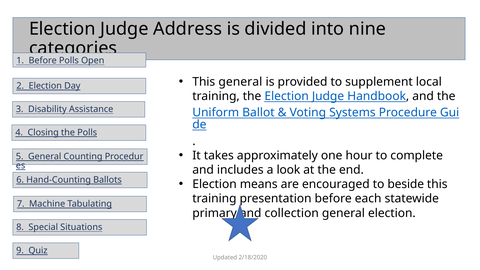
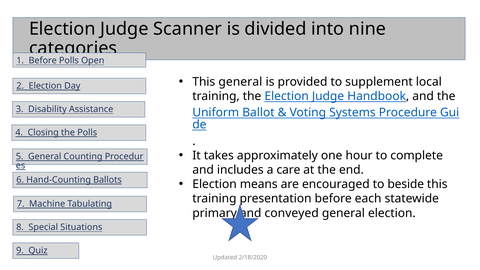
Address: Address -> Scanner
look: look -> care
collection: collection -> conveyed
